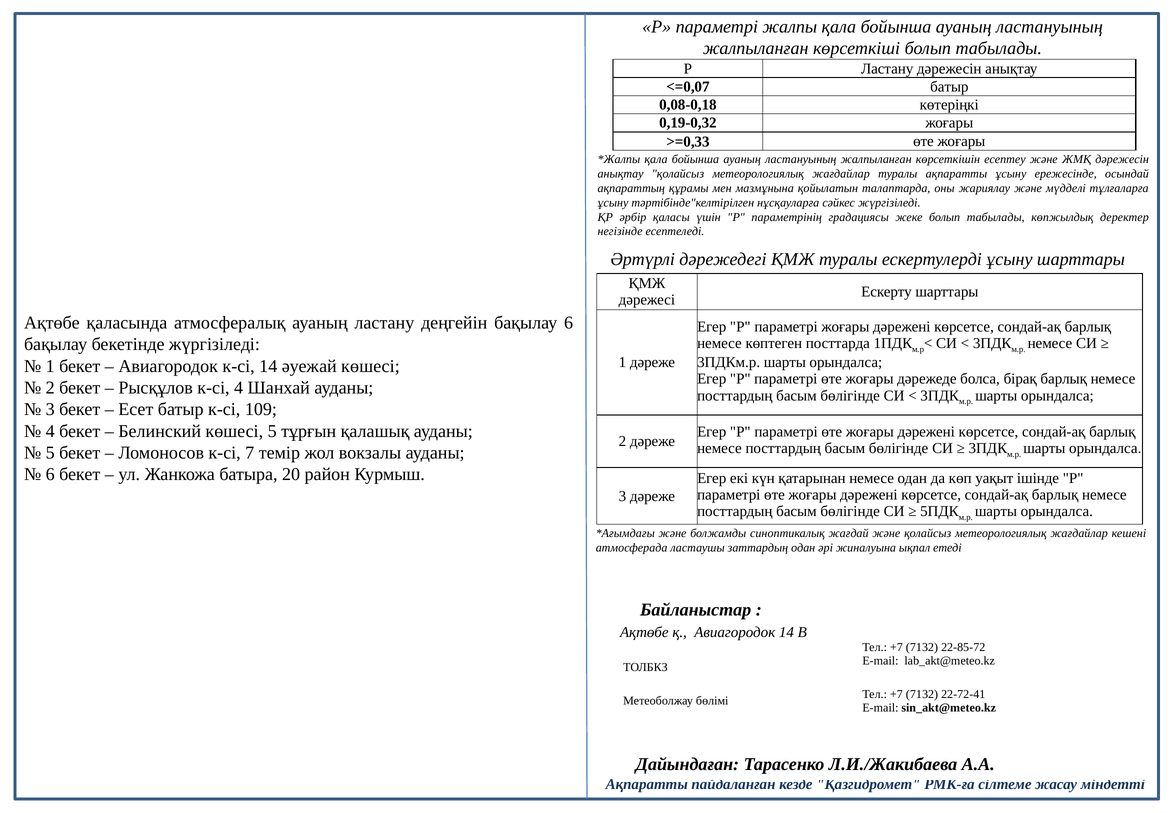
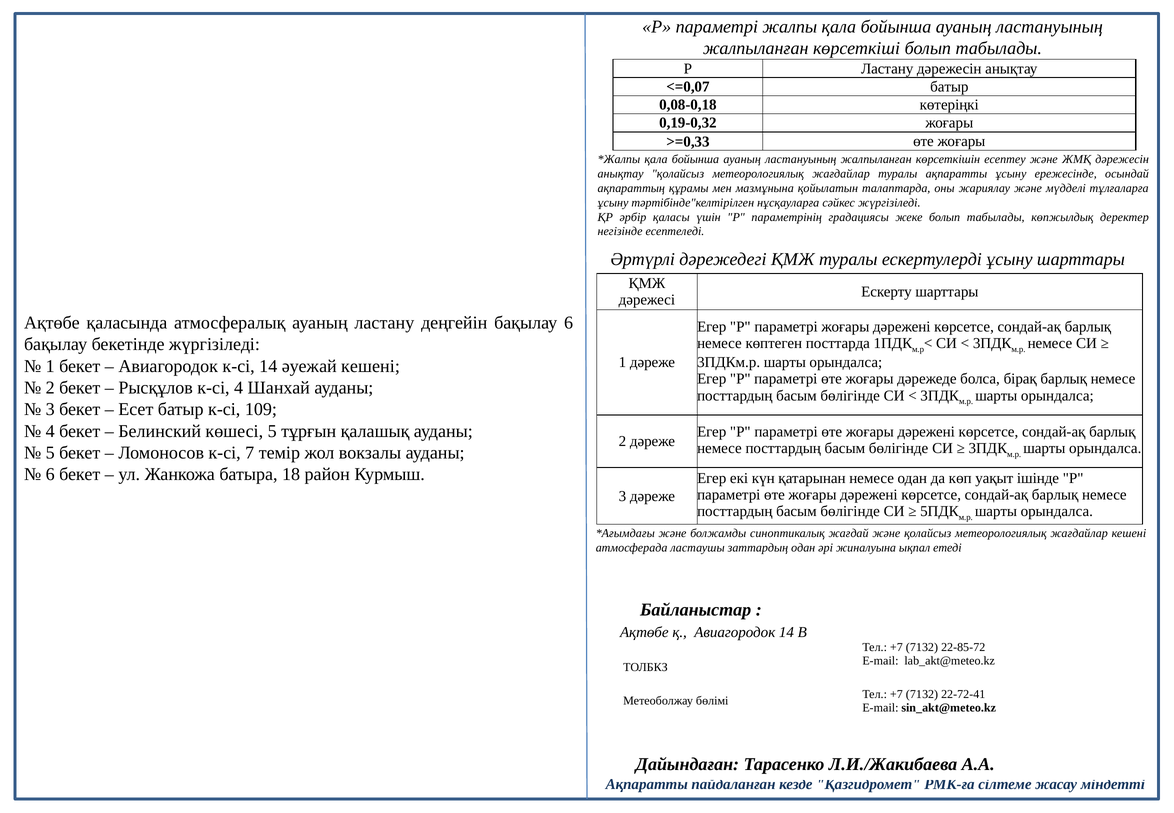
әуежай көшесі: көшесі -> кешені
20: 20 -> 18
